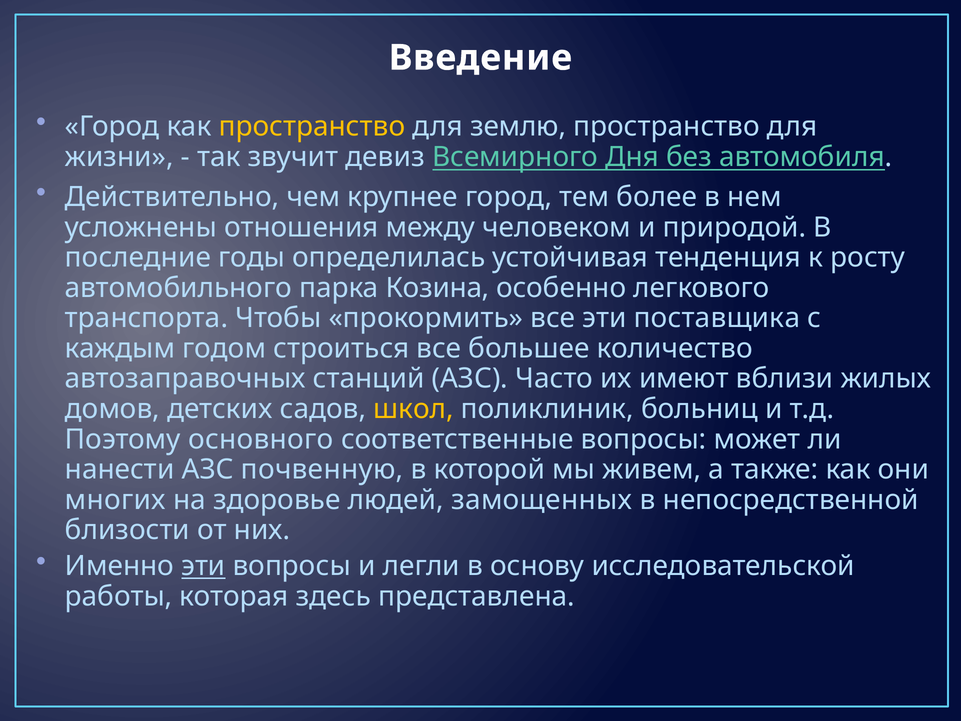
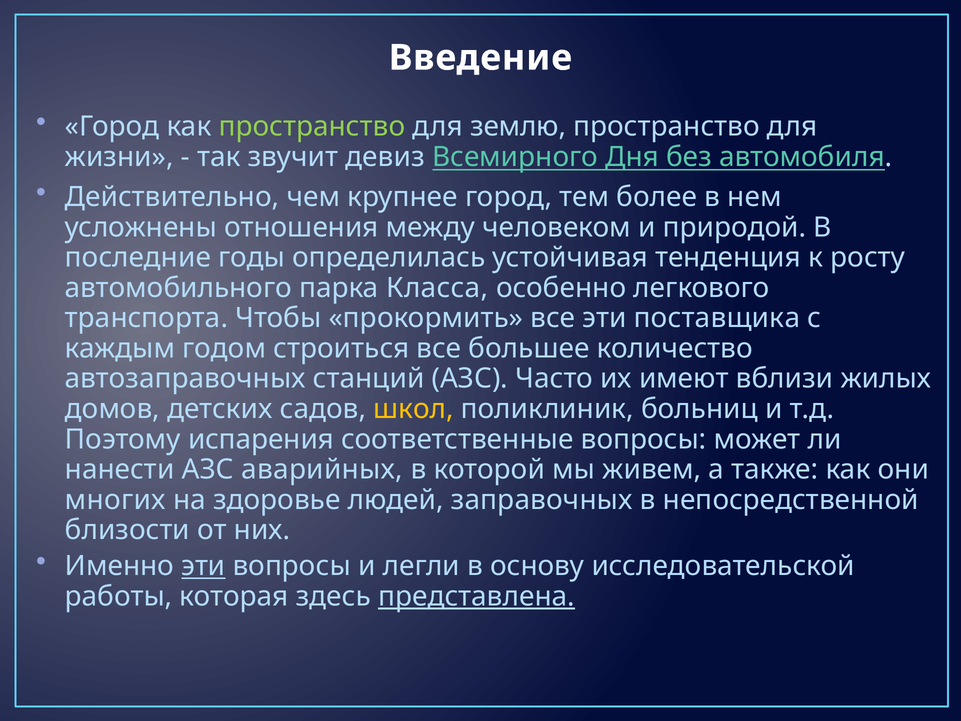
пространство at (312, 127) colour: yellow -> light green
Козина: Козина -> Класса
основного: основного -> испарения
почвенную: почвенную -> аварийных
замощенных: замощенных -> заправочных
представлена underline: none -> present
